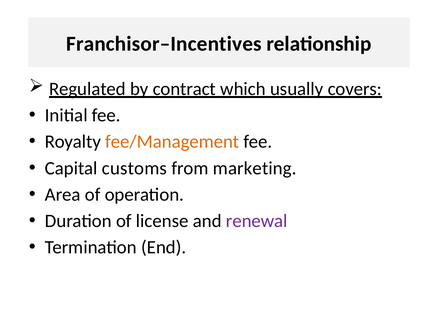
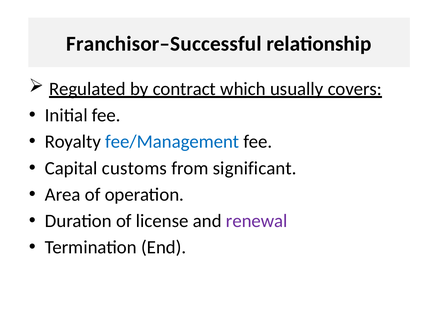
Franchisor–Incentives: Franchisor–Incentives -> Franchisor–Successful
fee/Management colour: orange -> blue
marketing: marketing -> significant
